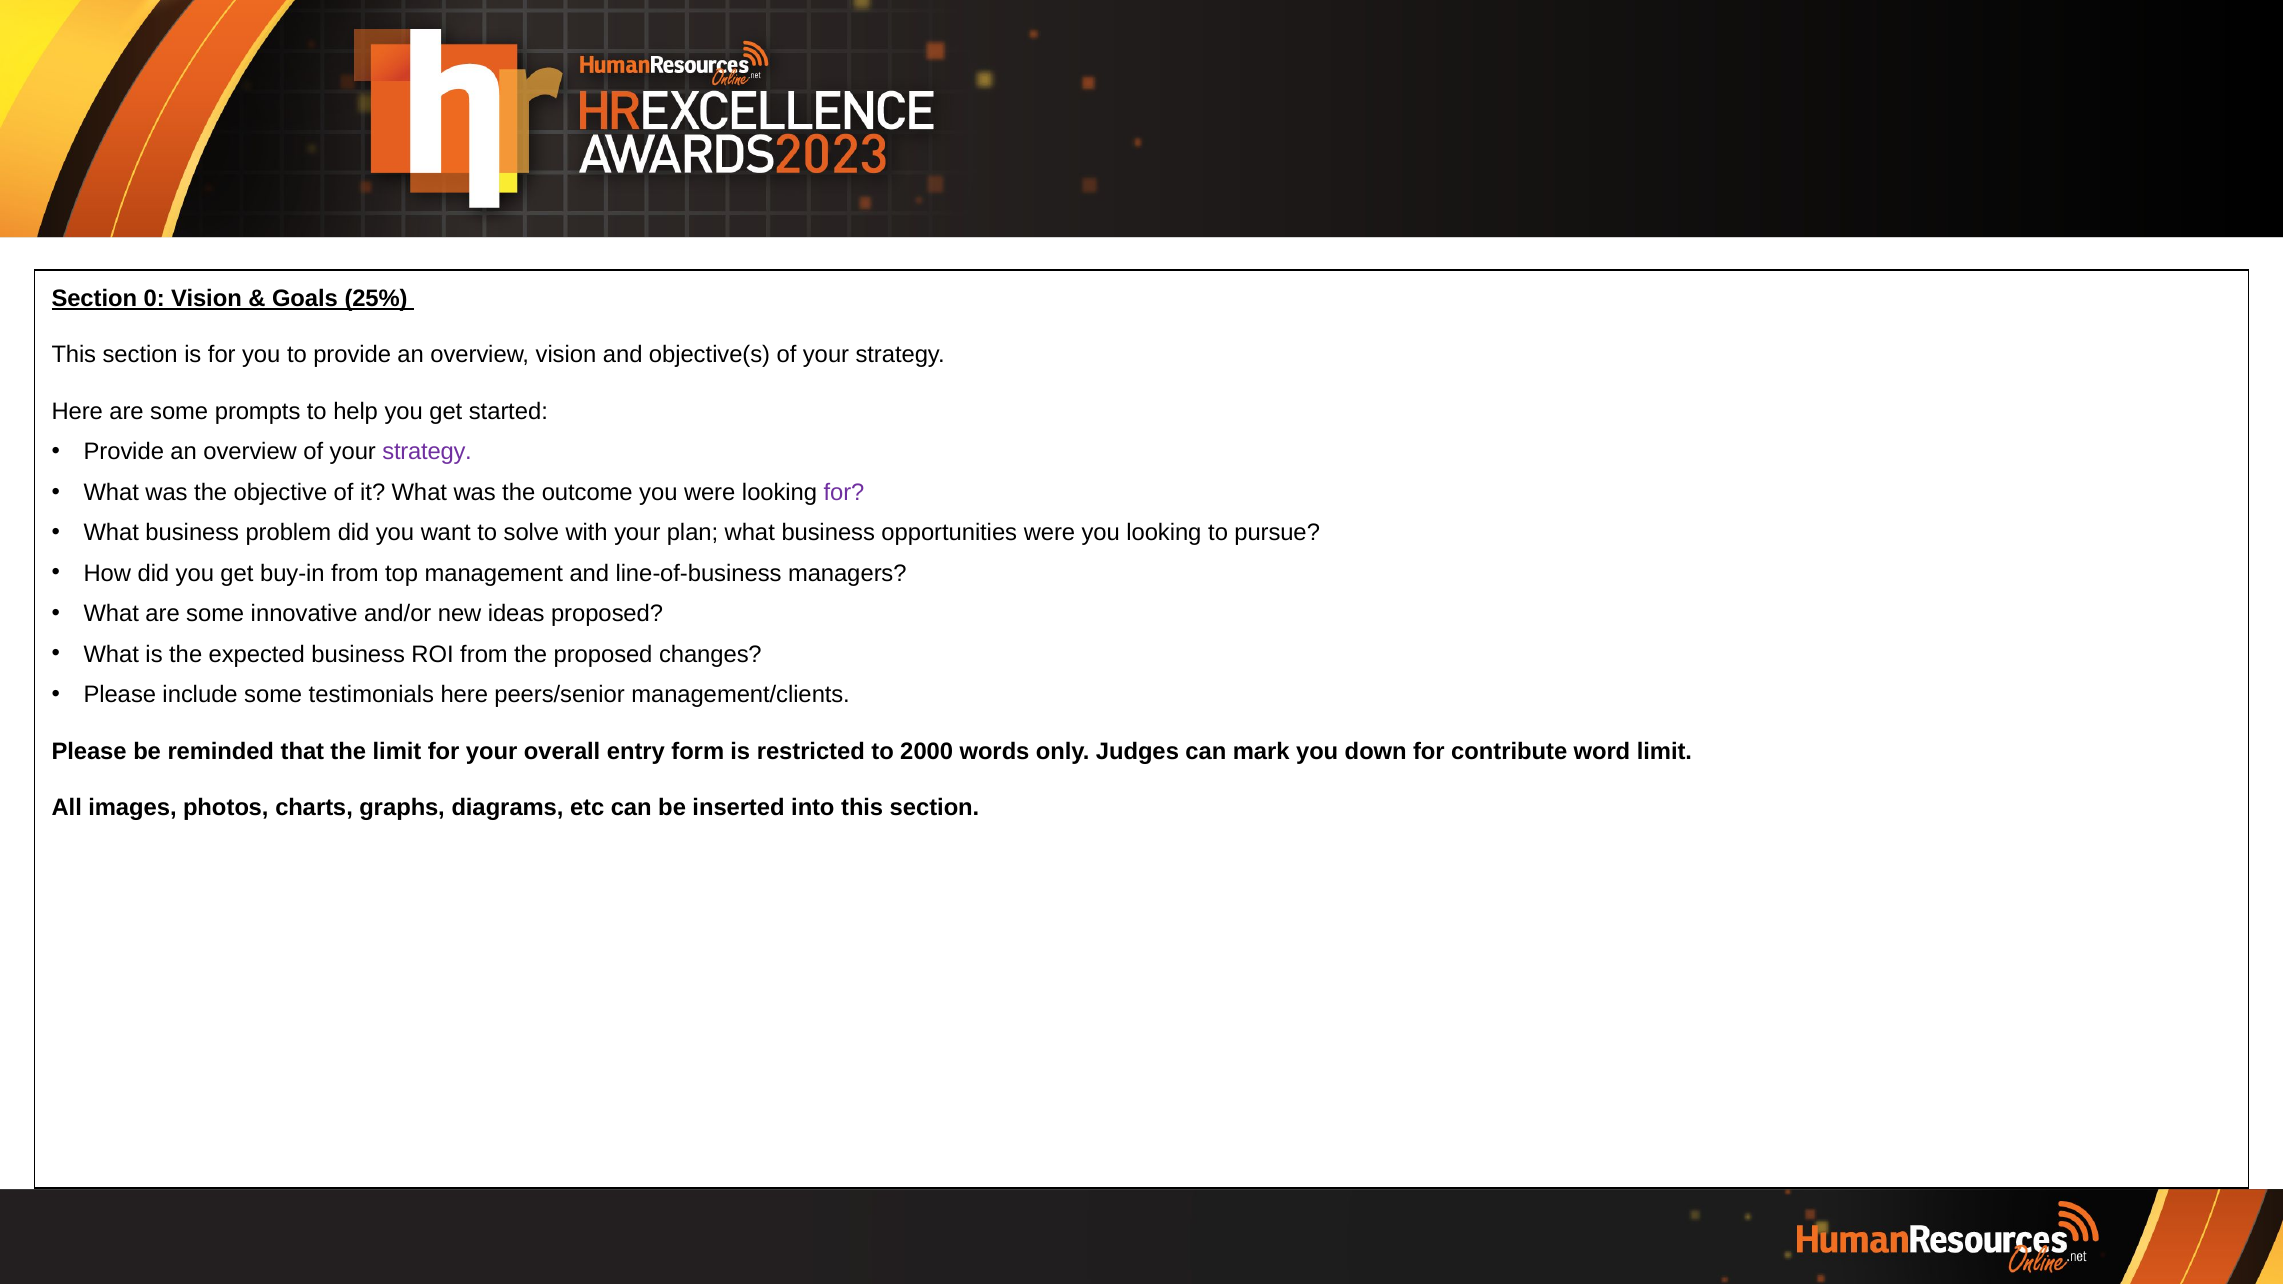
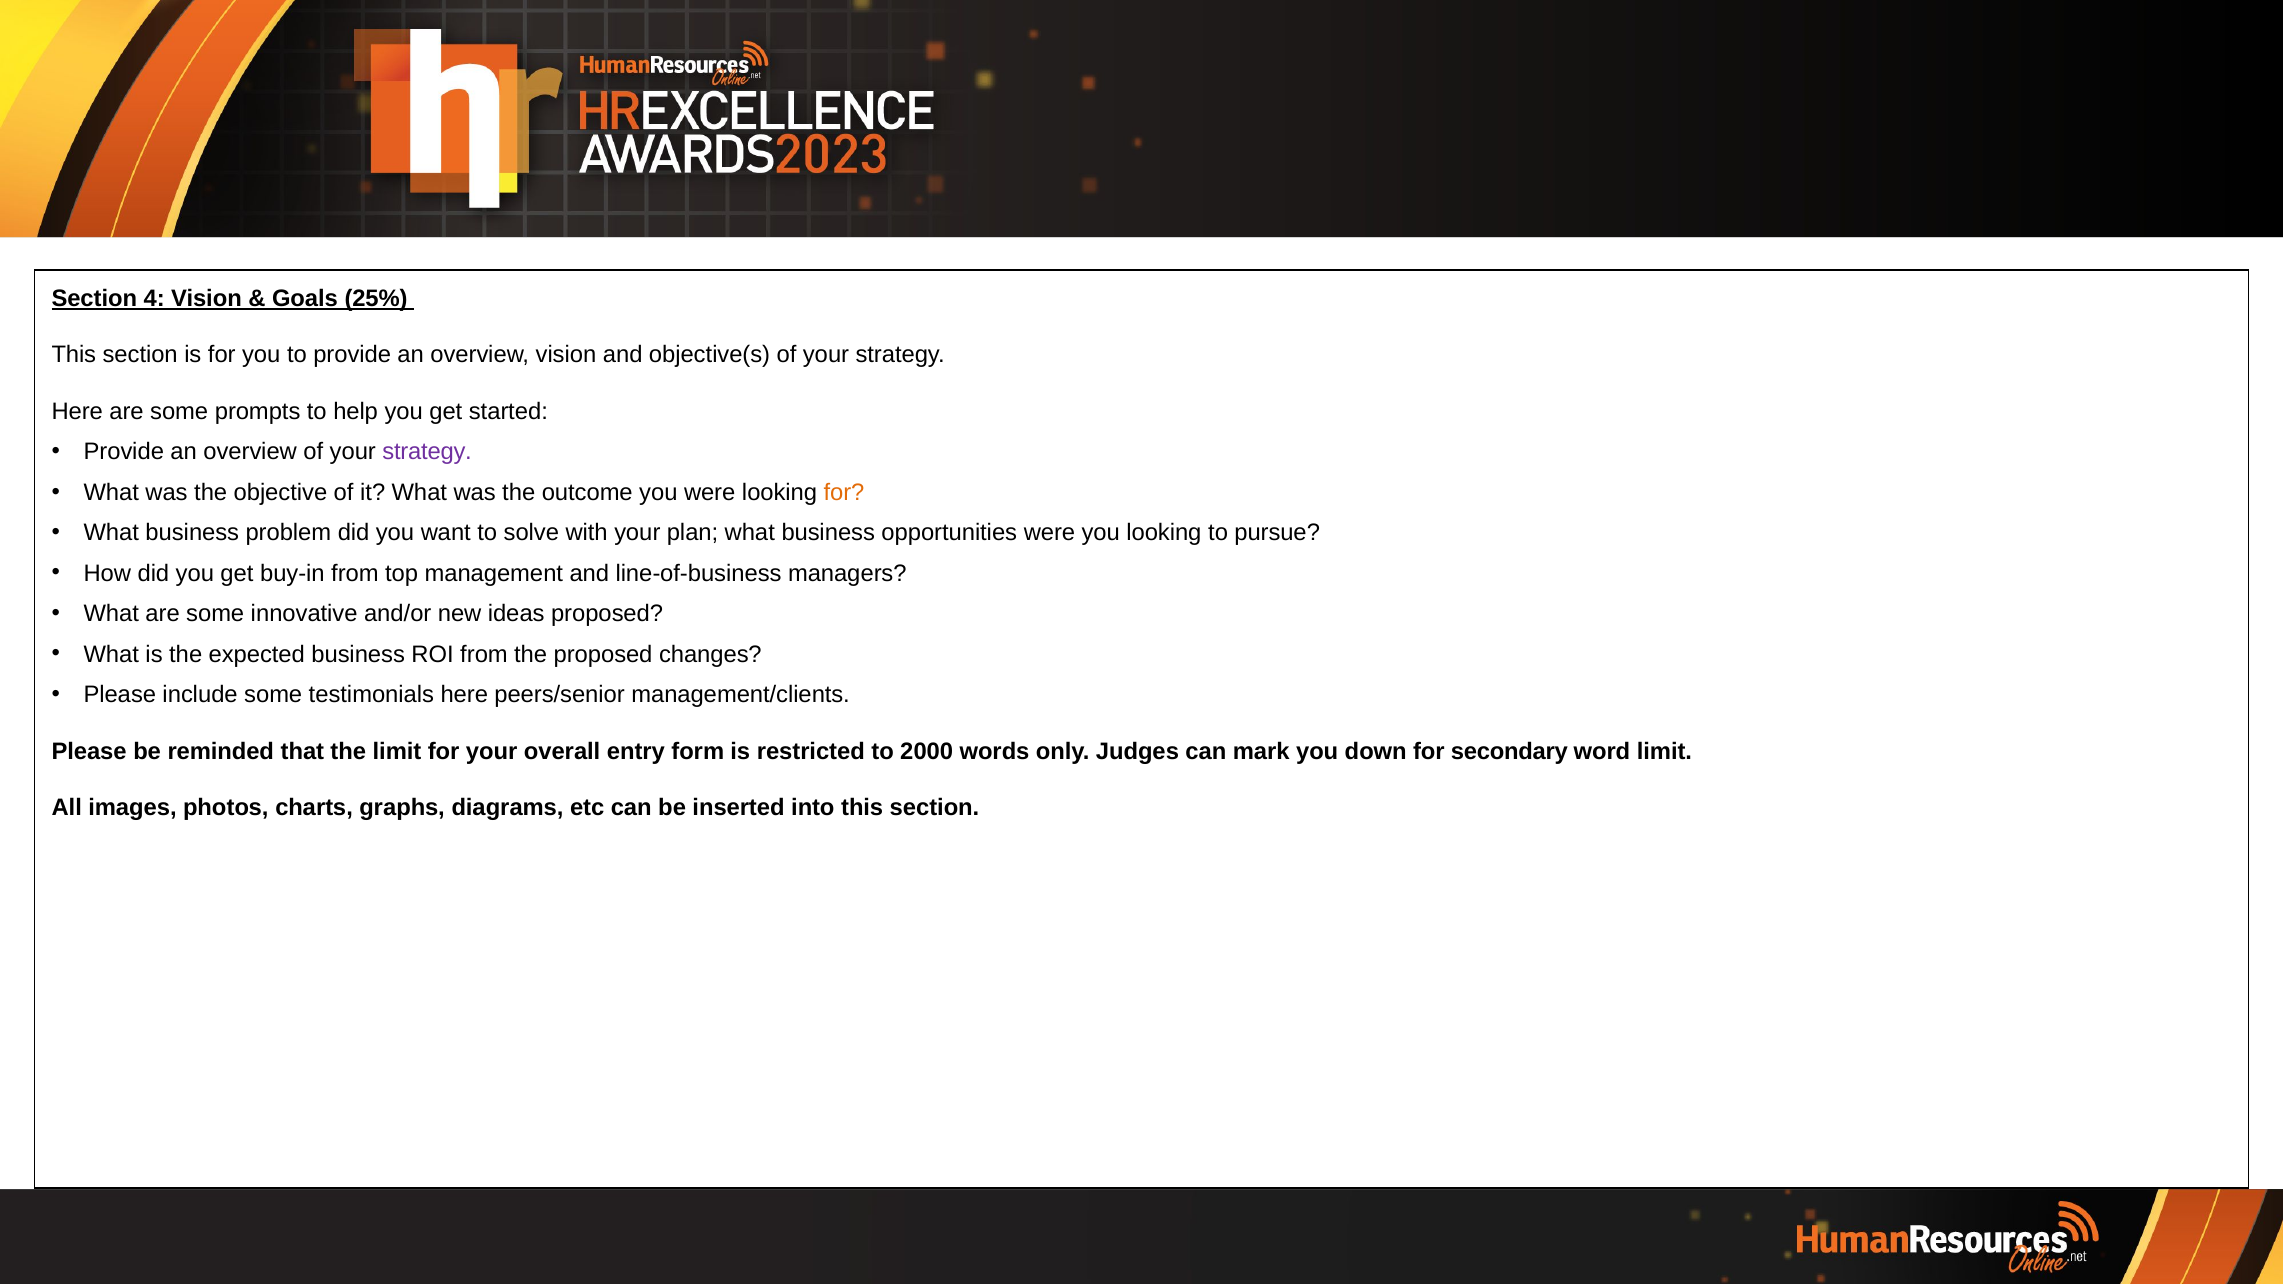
0: 0 -> 4
for at (844, 493) colour: purple -> orange
contribute: contribute -> secondary
